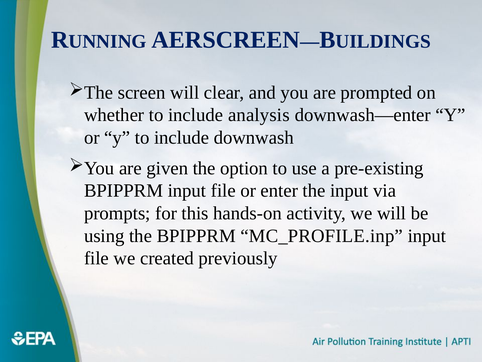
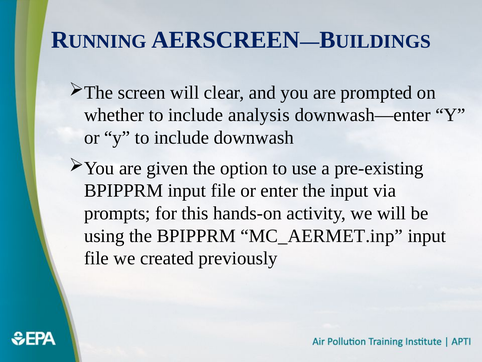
MC_PROFILE.inp: MC_PROFILE.inp -> MC_AERMET.inp
